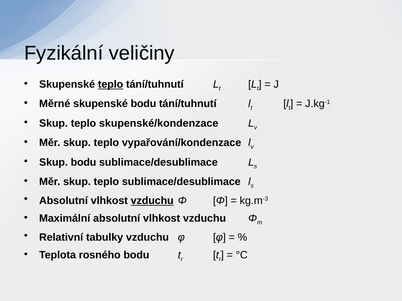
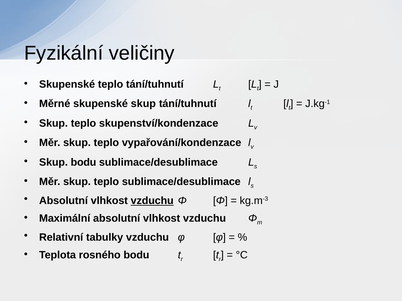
teplo at (111, 84) underline: present -> none
skupenské bodu: bodu -> skup
skupenské/kondenzace: skupenské/kondenzace -> skupenství/kondenzace
